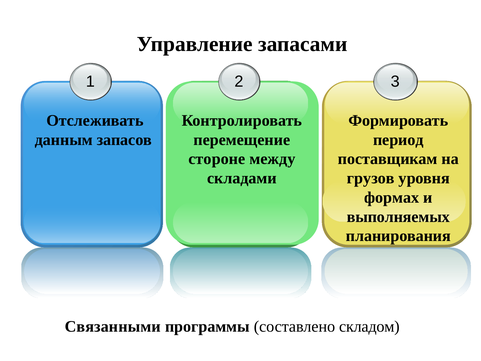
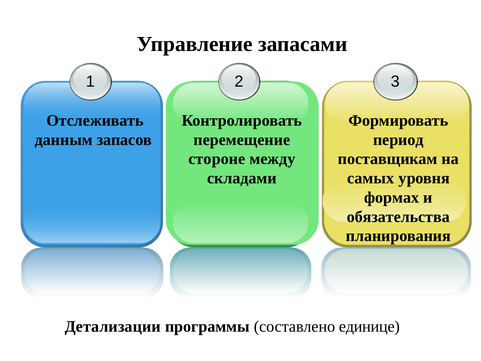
грузов: грузов -> самых
выполняемых: выполняемых -> обязательства
Связанными: Связанными -> Детализации
складом: складом -> единице
